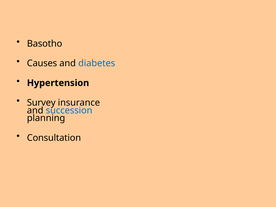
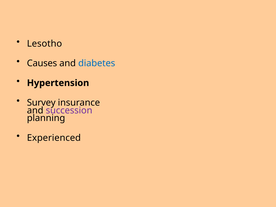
Basotho: Basotho -> Lesotho
succession colour: blue -> purple
Consultation: Consultation -> Experienced
